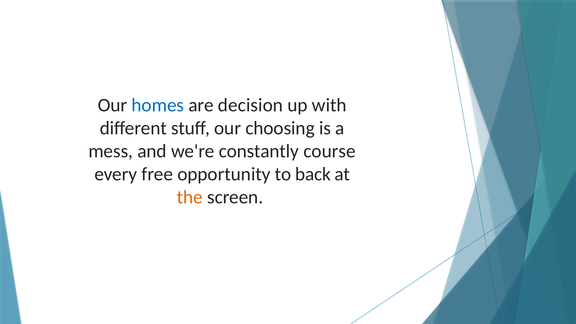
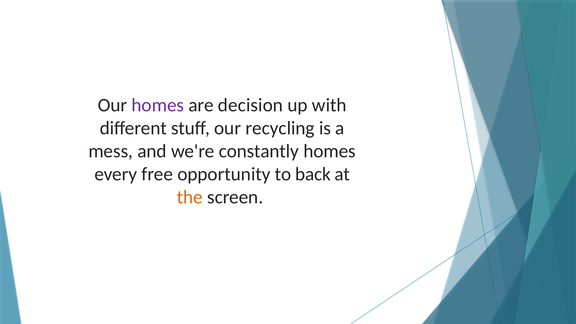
homes at (158, 105) colour: blue -> purple
choosing: choosing -> recycling
constantly course: course -> homes
